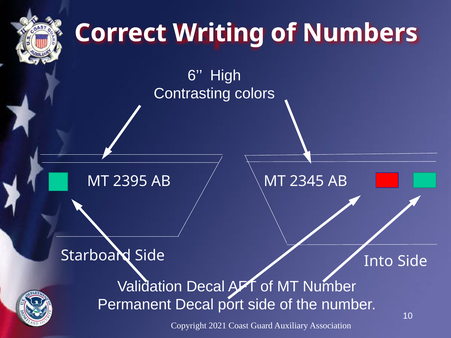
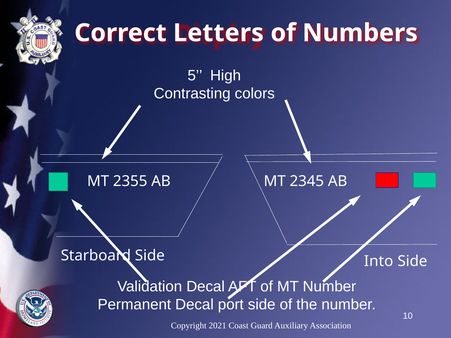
Writing: Writing -> Letters
6: 6 -> 5
2395: 2395 -> 2355
